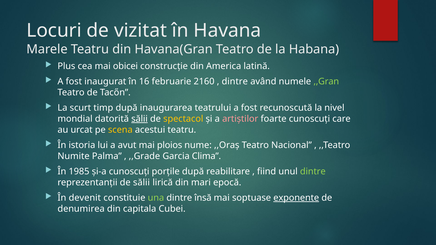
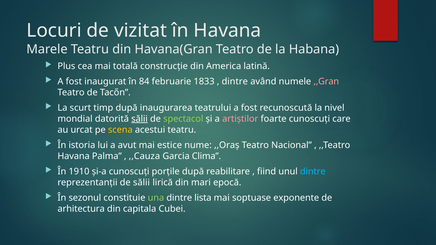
obicei: obicei -> totală
16: 16 -> 84
2160: 2160 -> 1833
,,Gran colour: light green -> pink
spectacol colour: yellow -> light green
ploios: ploios -> estice
Numite at (74, 156): Numite -> Havana
,,Grade: ,,Grade -> ,,Cauza
1985: 1985 -> 1910
dintre at (313, 172) colour: light green -> light blue
devenit: devenit -> sezonul
însă: însă -> lista
exponente underline: present -> none
denumirea: denumirea -> arhitectura
